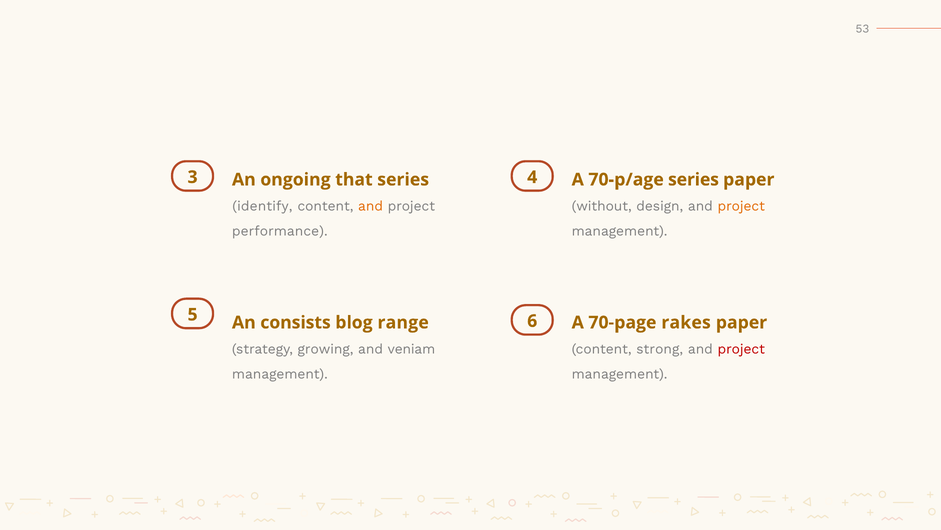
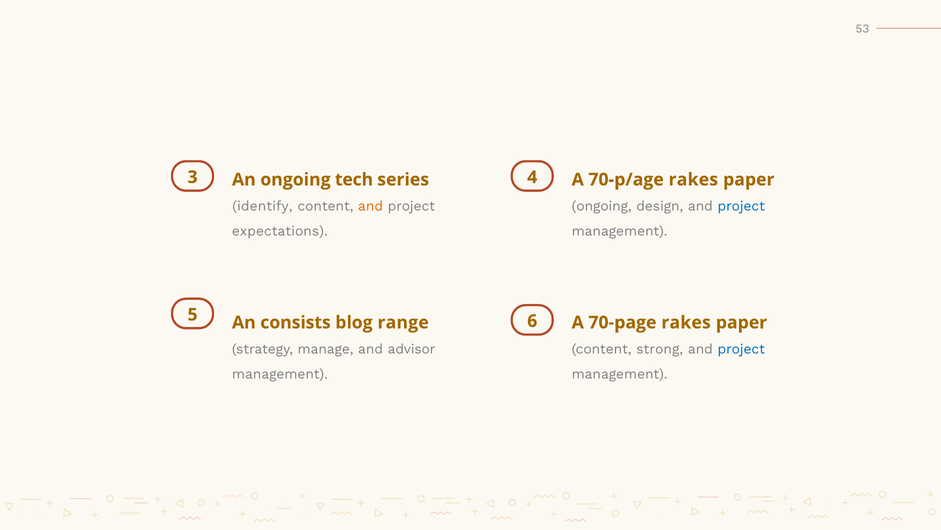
that: that -> tech
70-p/age series: series -> rakes
without at (602, 206): without -> ongoing
project at (741, 206) colour: orange -> blue
performance: performance -> expectations
growing: growing -> manage
veniam: veniam -> advisor
project at (741, 349) colour: red -> blue
